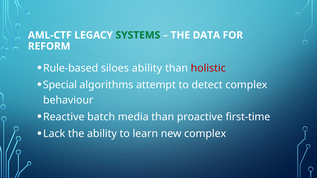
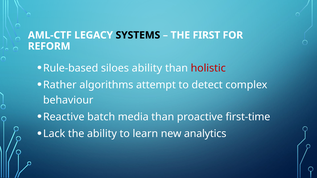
SYSTEMS colour: green -> black
DATA: DATA -> FIRST
Special: Special -> Rather
new complex: complex -> analytics
